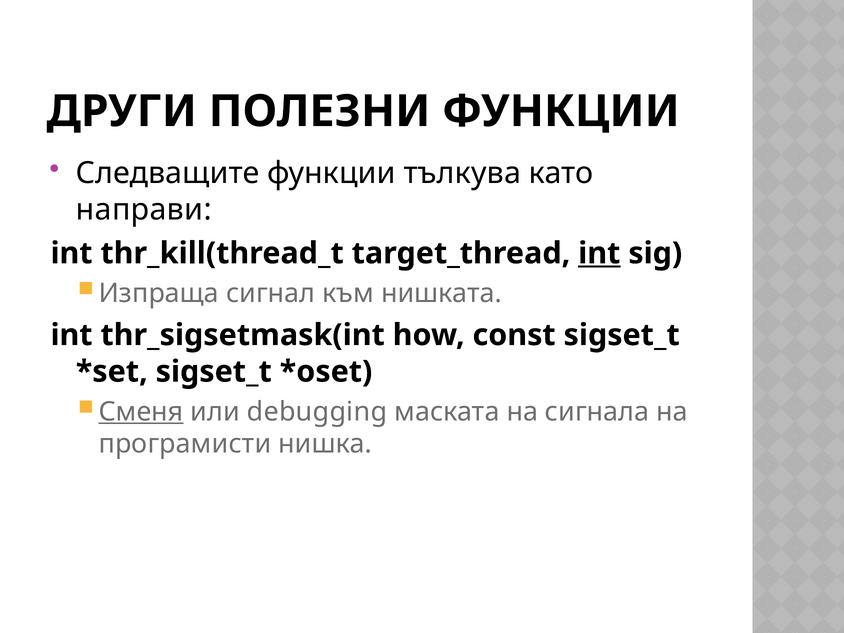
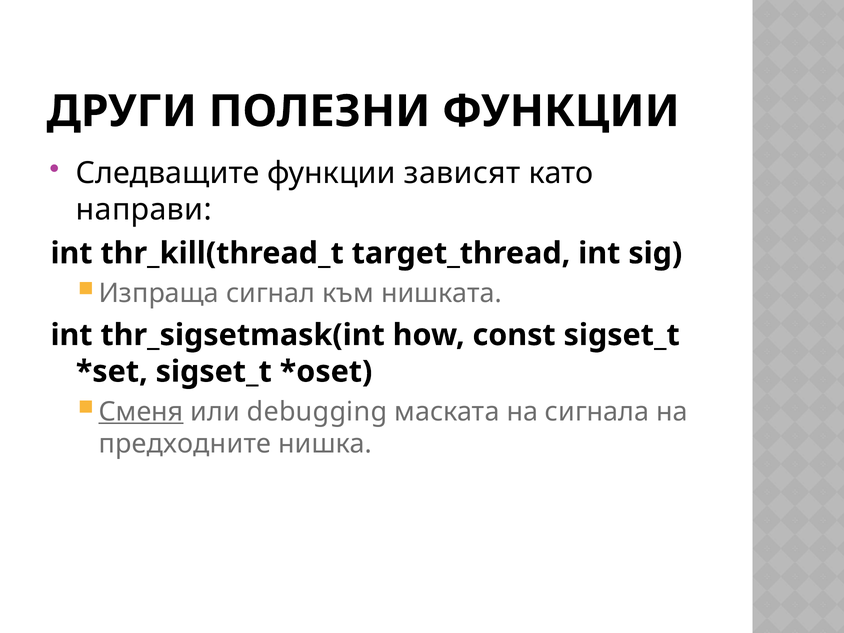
тълкува: тълкува -> зависят
int at (599, 253) underline: present -> none
програмисти: програмисти -> предходните
